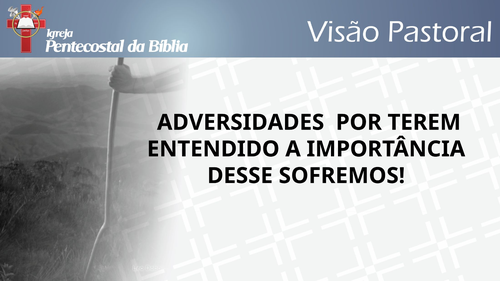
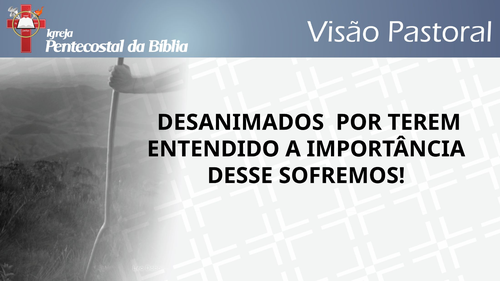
ADVERSIDADES: ADVERSIDADES -> DESANIMADOS
